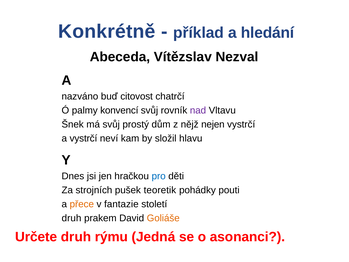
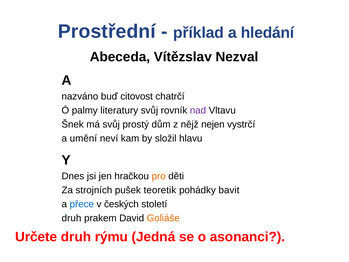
Konkrétně: Konkrétně -> Prostřední
konvencí: konvencí -> literatury
a vystrčí: vystrčí -> umění
pro colour: blue -> orange
pouti: pouti -> bavit
přece colour: orange -> blue
fantazie: fantazie -> českých
